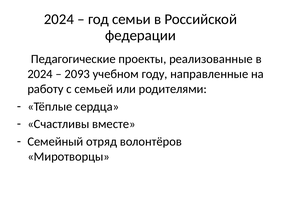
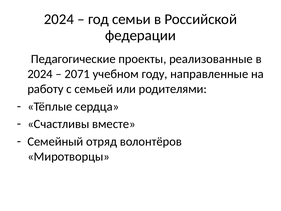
2093: 2093 -> 2071
